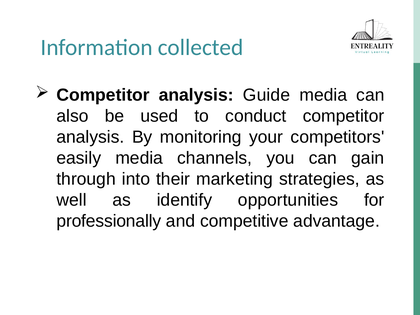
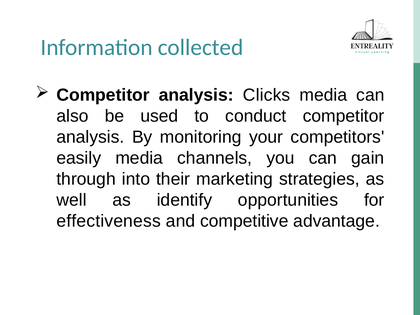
Guide: Guide -> Clicks
professionally: professionally -> effectiveness
